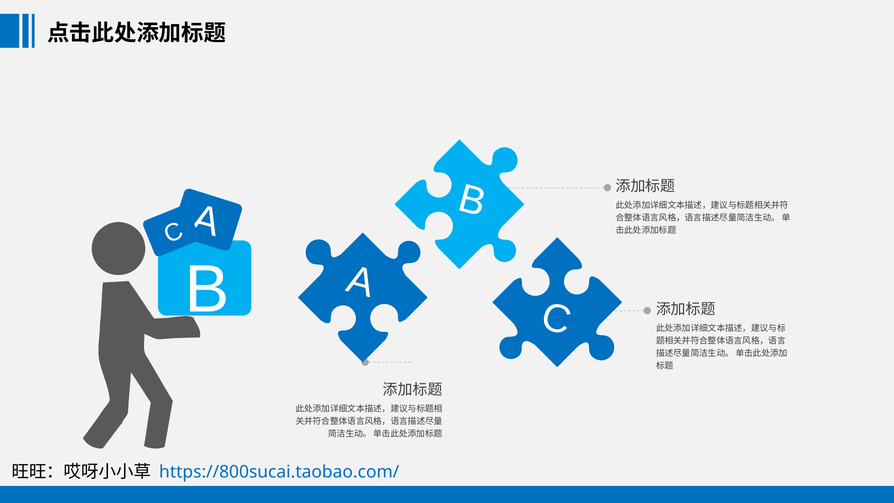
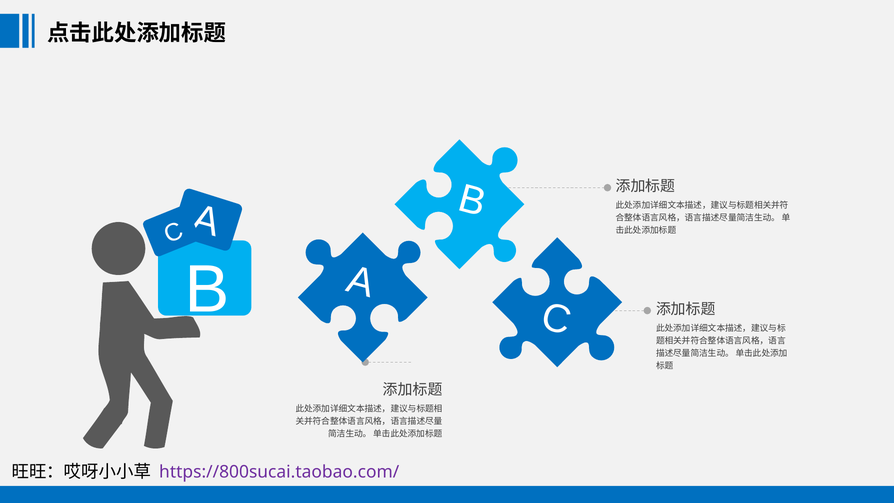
https://800sucai.taobao.com/ colour: blue -> purple
